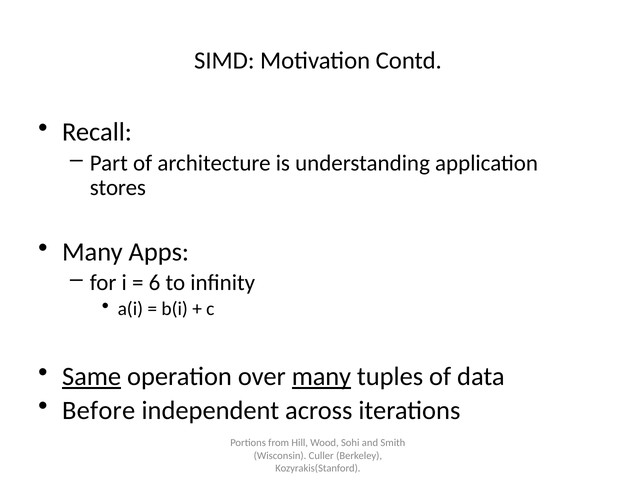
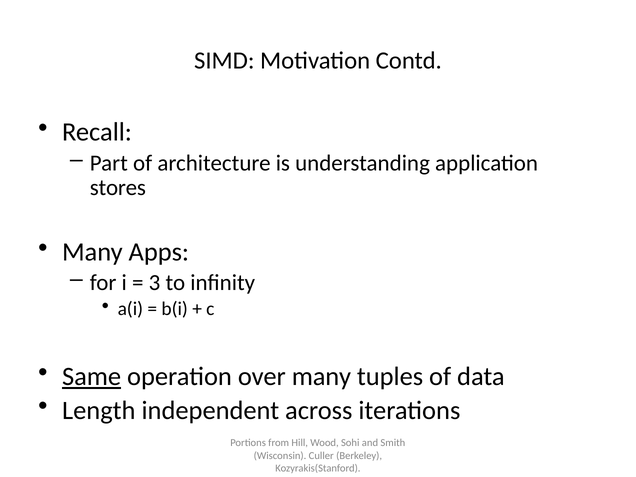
6: 6 -> 3
many at (321, 377) underline: present -> none
Before: Before -> Length
